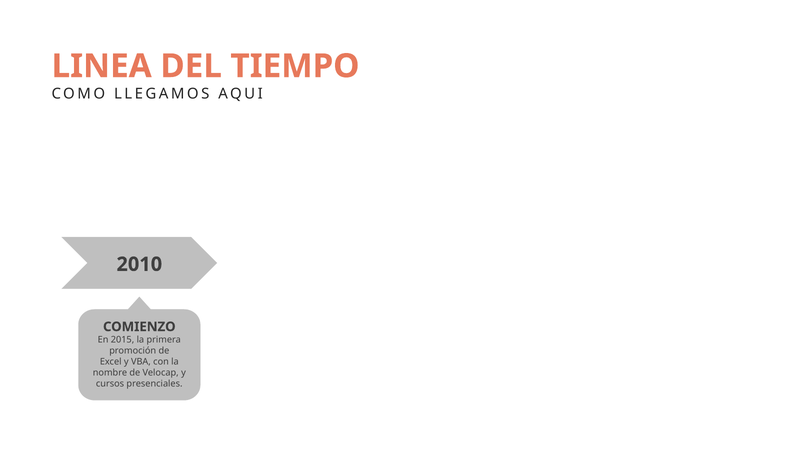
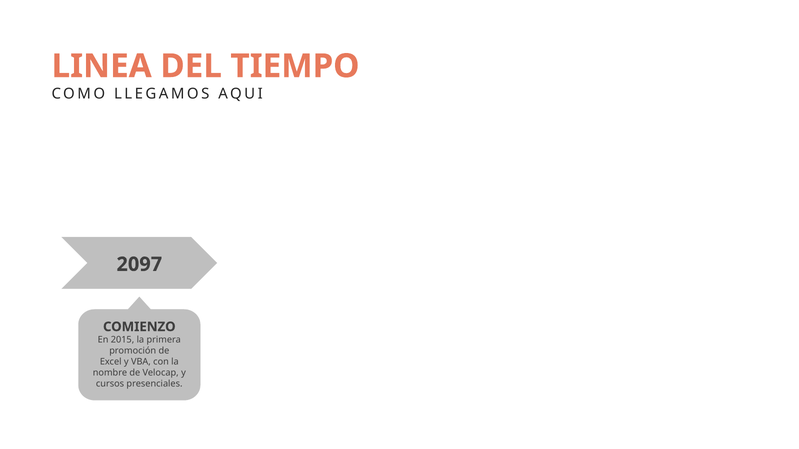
2010: 2010 -> 2097
